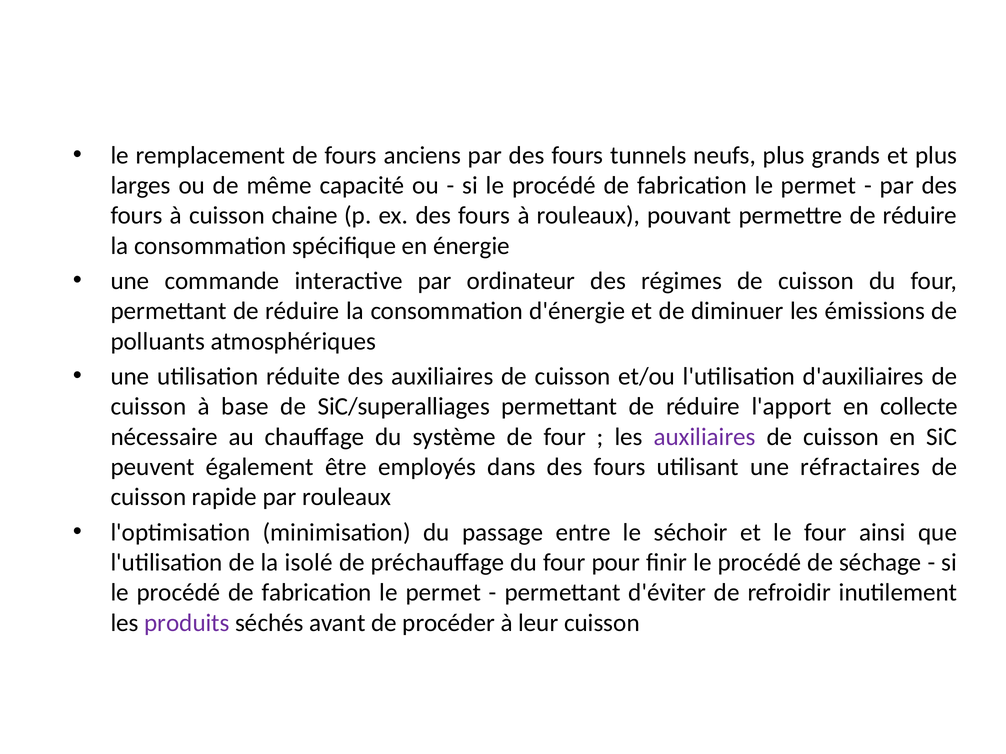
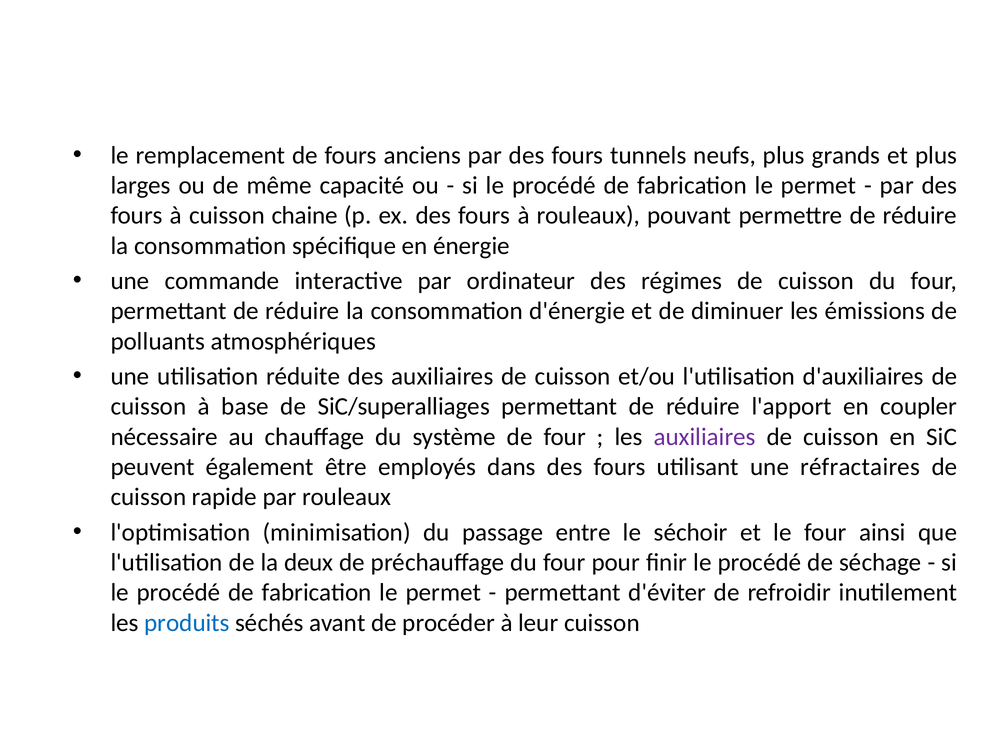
collecte: collecte -> coupler
isolé: isolé -> deux
produits colour: purple -> blue
